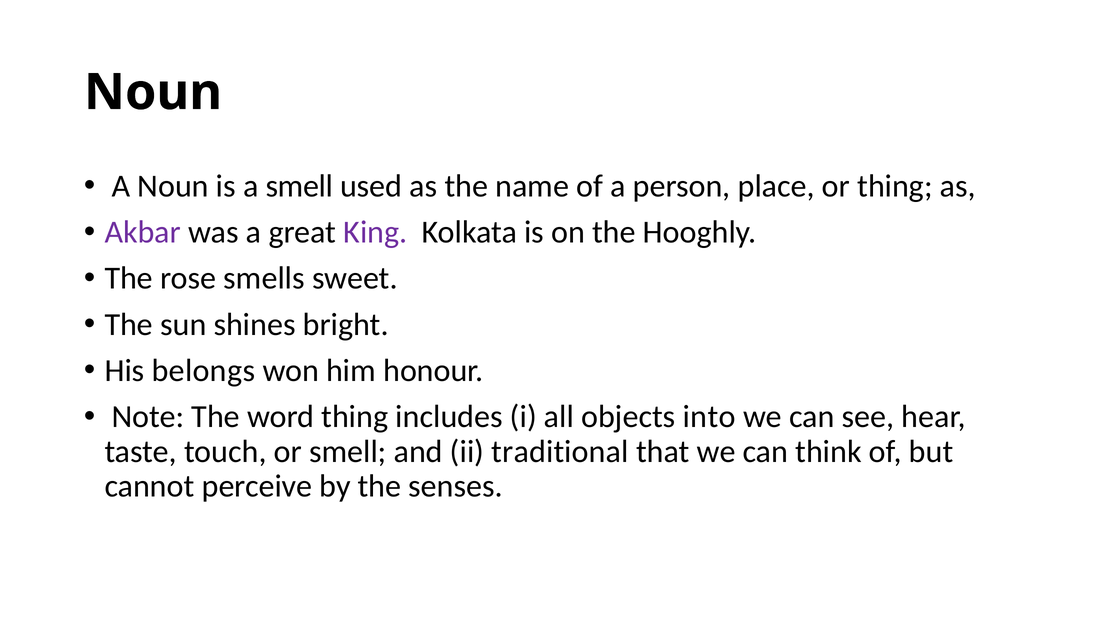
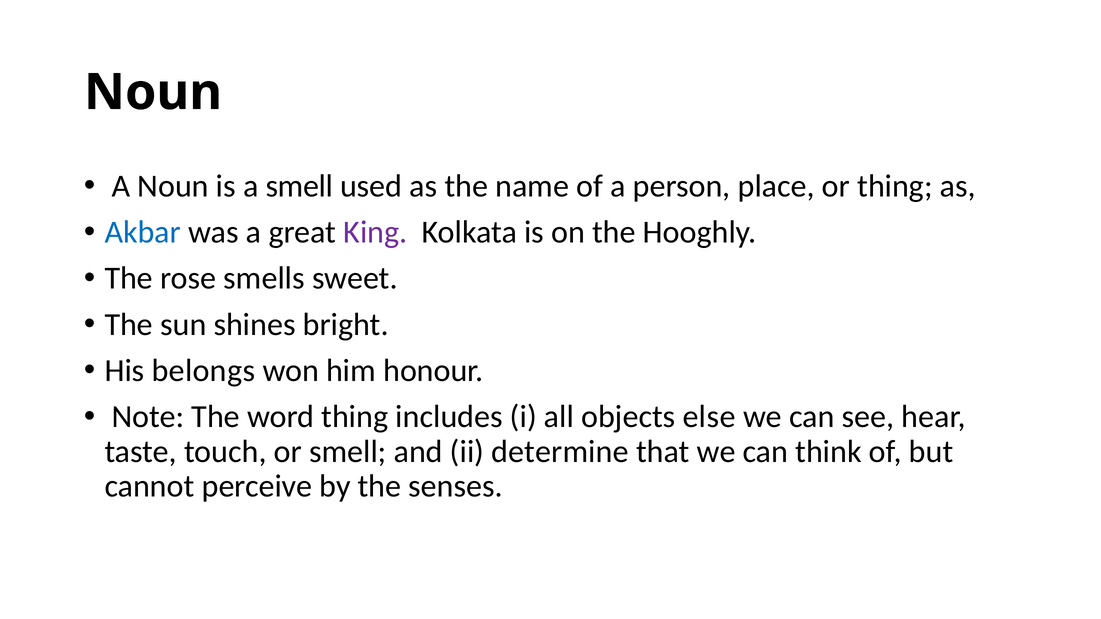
Akbar colour: purple -> blue
into: into -> else
traditional: traditional -> determine
